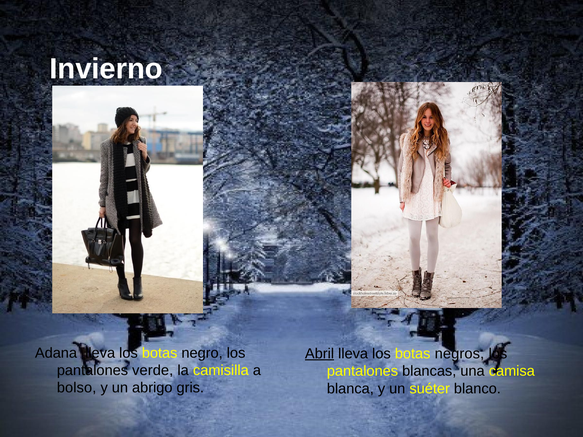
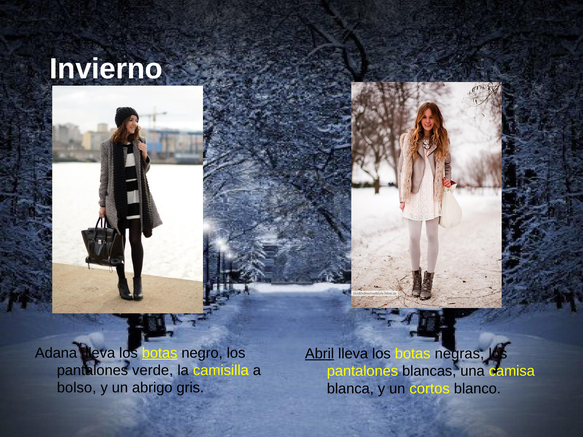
botas at (160, 353) underline: none -> present
negros: negros -> negras
suéter: suéter -> cortos
